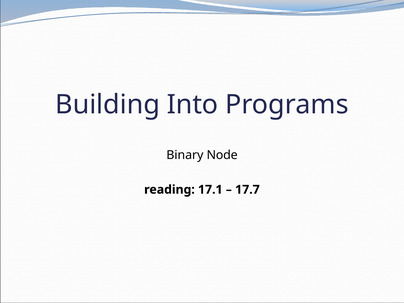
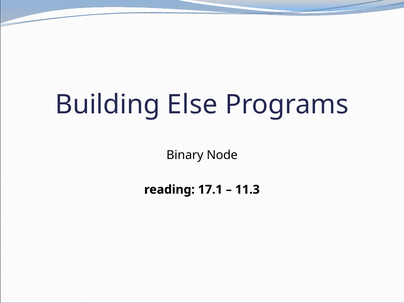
Into: Into -> Else
17.7: 17.7 -> 11.3
